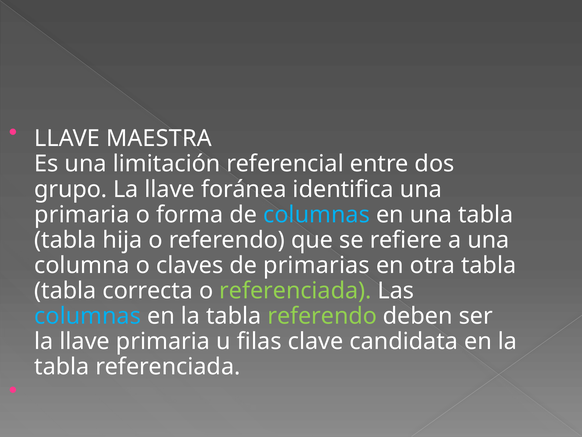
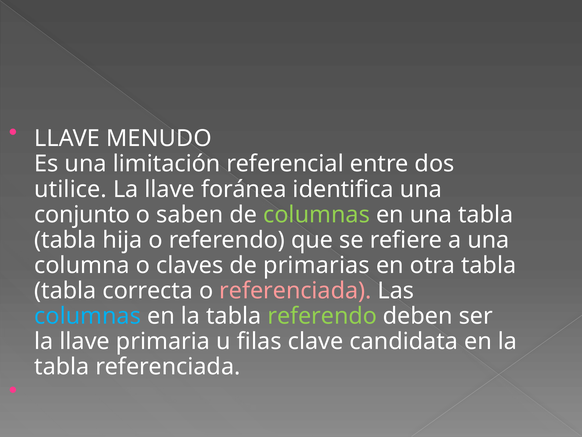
MAESTRA: MAESTRA -> MENUDO
grupo: grupo -> utilice
primaria at (82, 214): primaria -> conjunto
forma: forma -> saben
columnas at (317, 214) colour: light blue -> light green
referenciada at (295, 290) colour: light green -> pink
